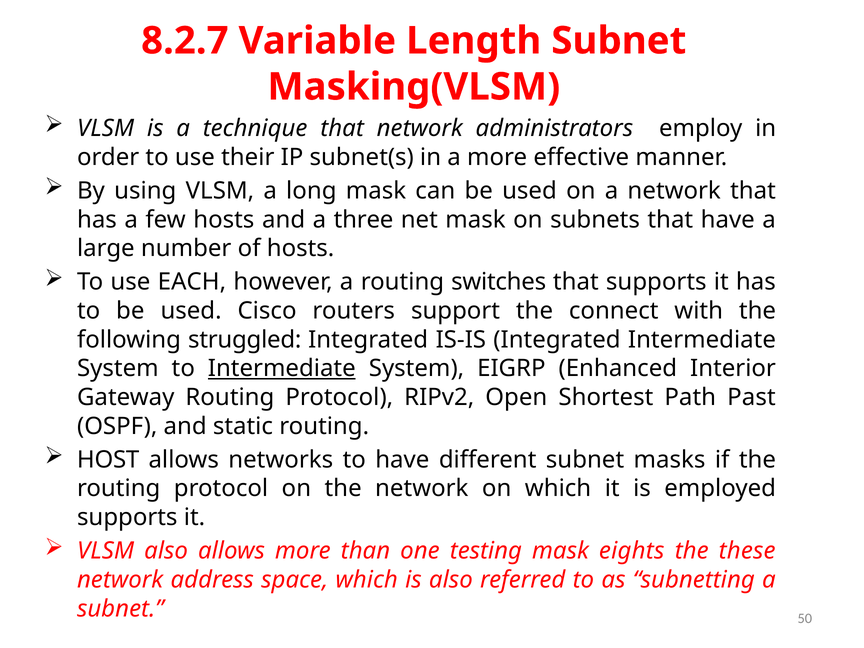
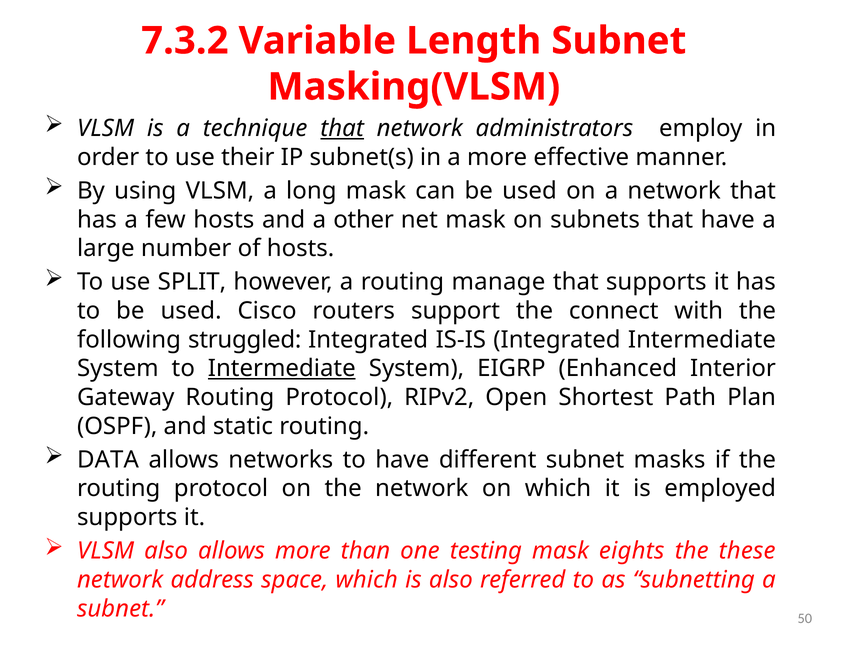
8.2.7: 8.2.7 -> 7.3.2
that at (342, 128) underline: none -> present
three: three -> other
EACH: EACH -> SPLIT
switches: switches -> manage
Past: Past -> Plan
HOST: HOST -> DATA
